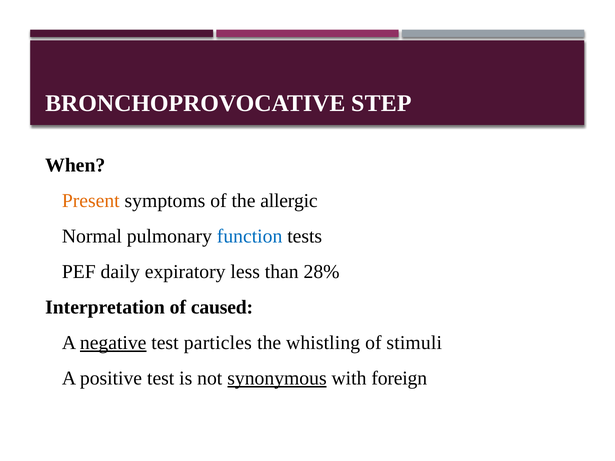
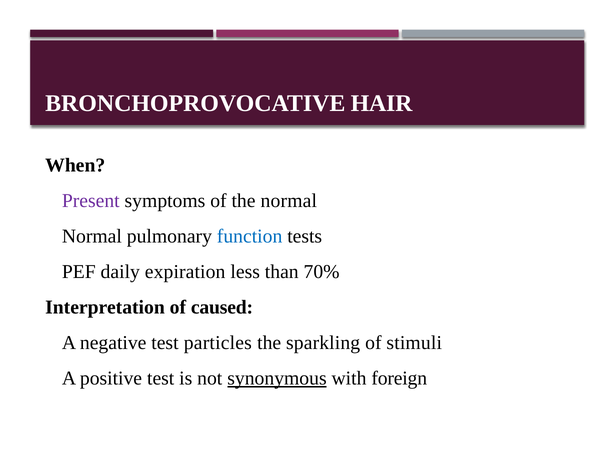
STEP: STEP -> HAIR
Present colour: orange -> purple
the allergic: allergic -> normal
expiratory: expiratory -> expiration
28%: 28% -> 70%
negative underline: present -> none
whistling: whistling -> sparkling
